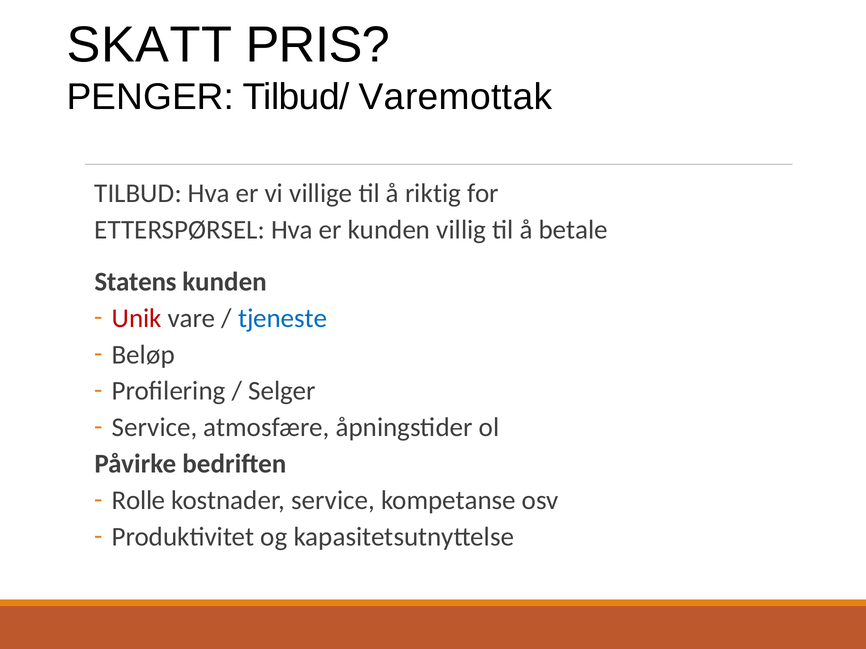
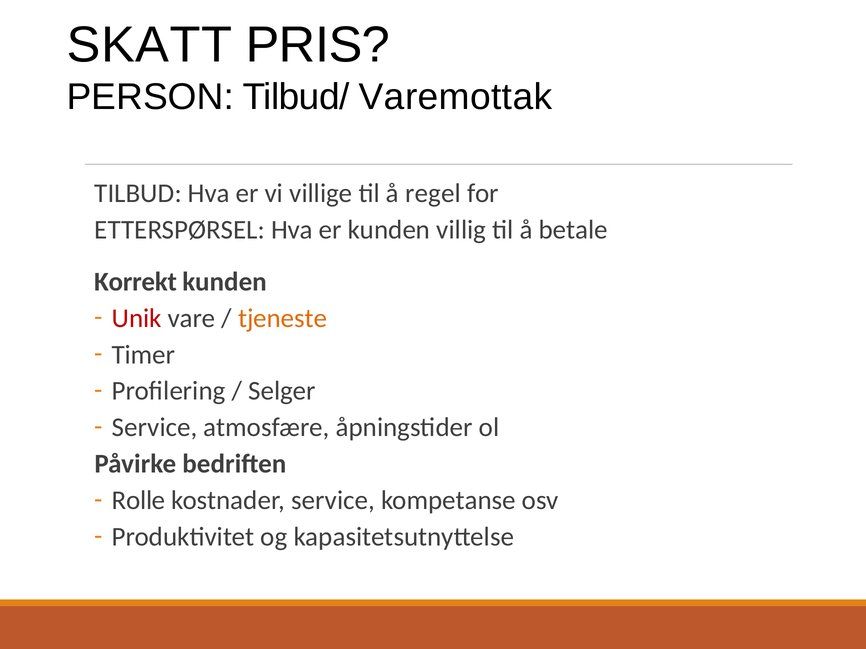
PENGER: PENGER -> PERSON
riktig: riktig -> regel
Statens: Statens -> Korrekt
tjeneste colour: blue -> orange
Beløp: Beløp -> Timer
